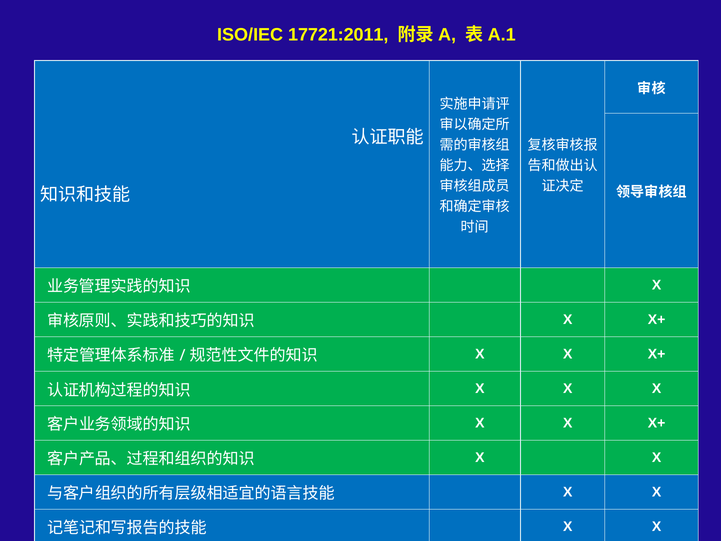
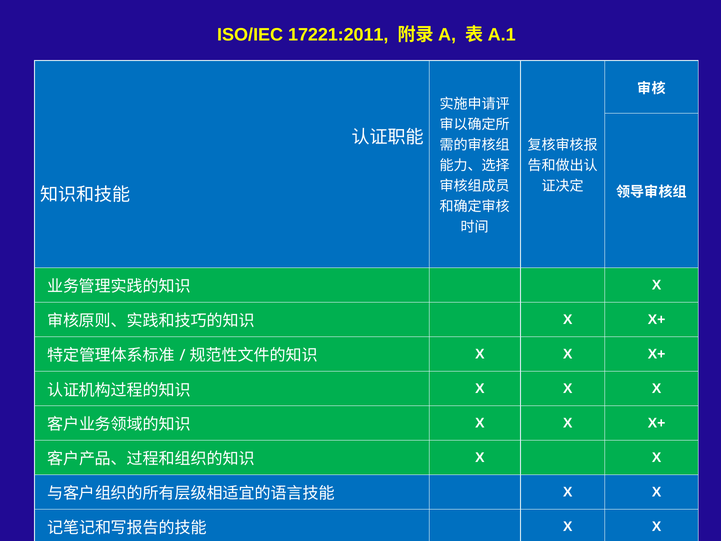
17721:2011: 17721:2011 -> 17221:2011
